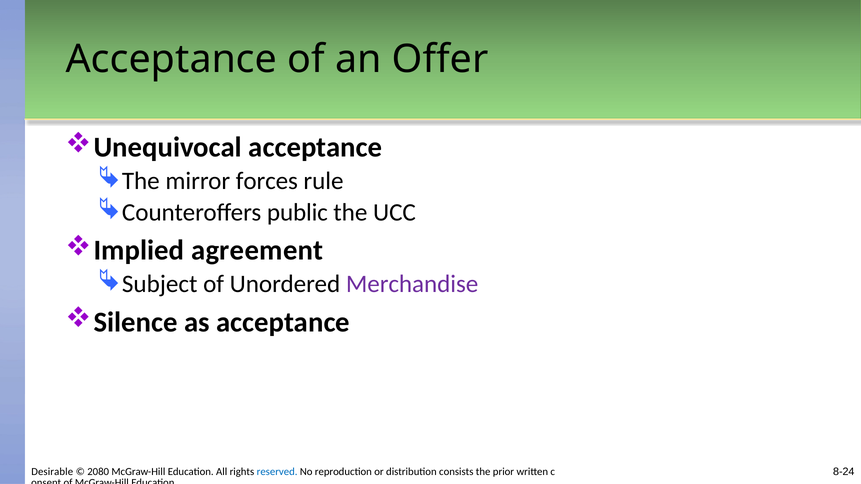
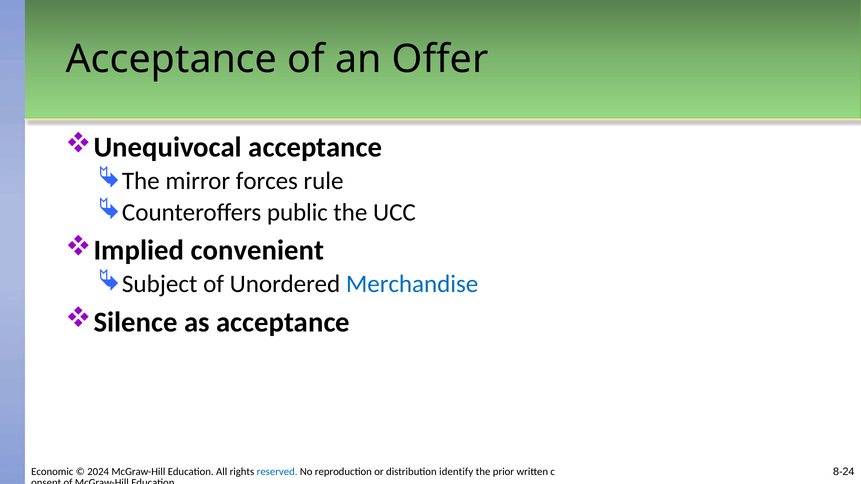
agreement: agreement -> convenient
Merchandise colour: purple -> blue
Desirable: Desirable -> Economic
2080: 2080 -> 2024
consists: consists -> identify
